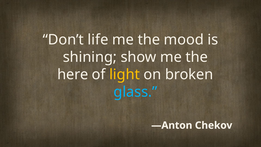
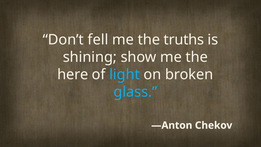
life: life -> fell
mood: mood -> truths
light colour: yellow -> light blue
